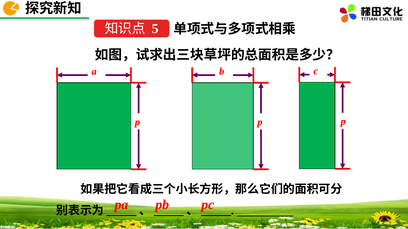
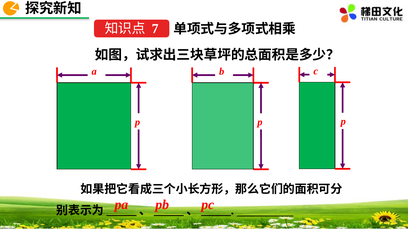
5: 5 -> 7
